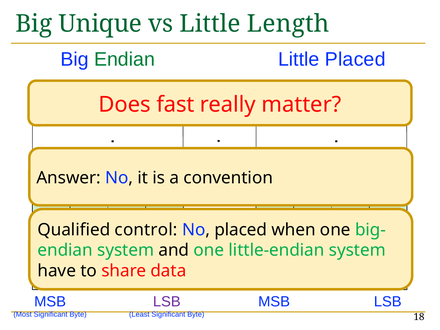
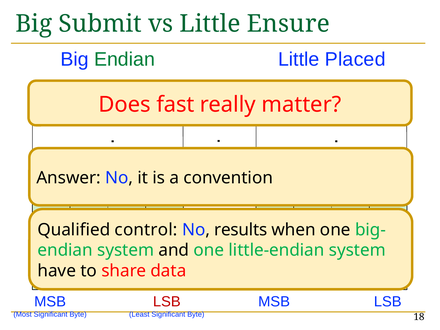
Unique: Unique -> Submit
Length: Length -> Ensure
No placed: placed -> results
LSB at (167, 302) colour: purple -> red
